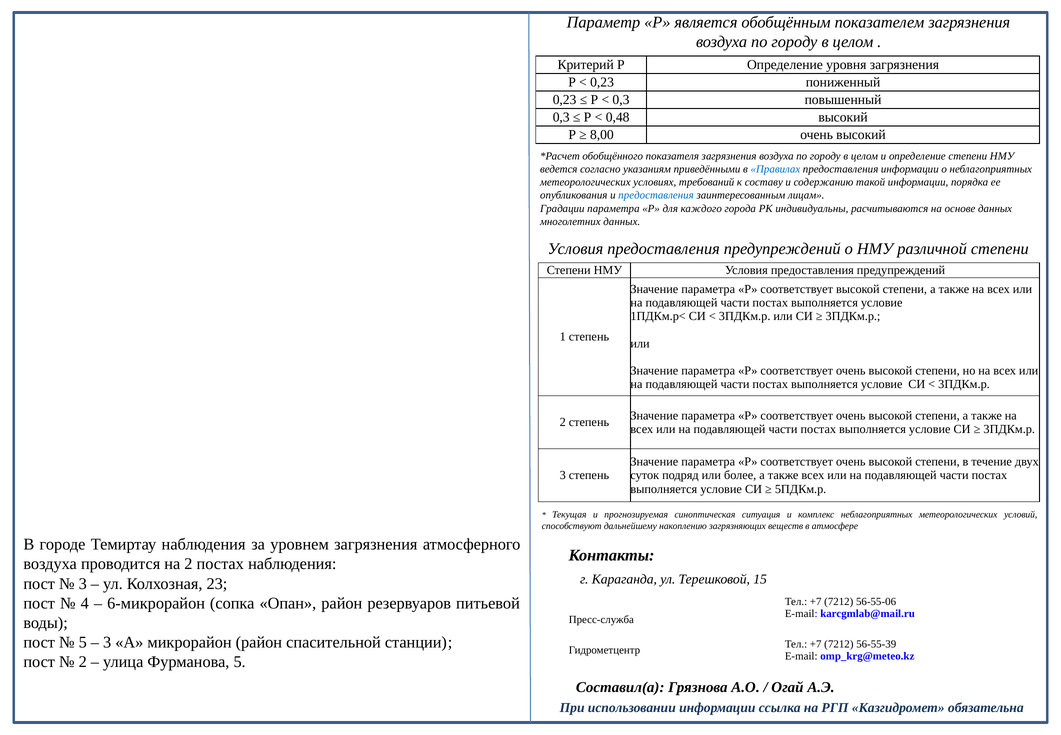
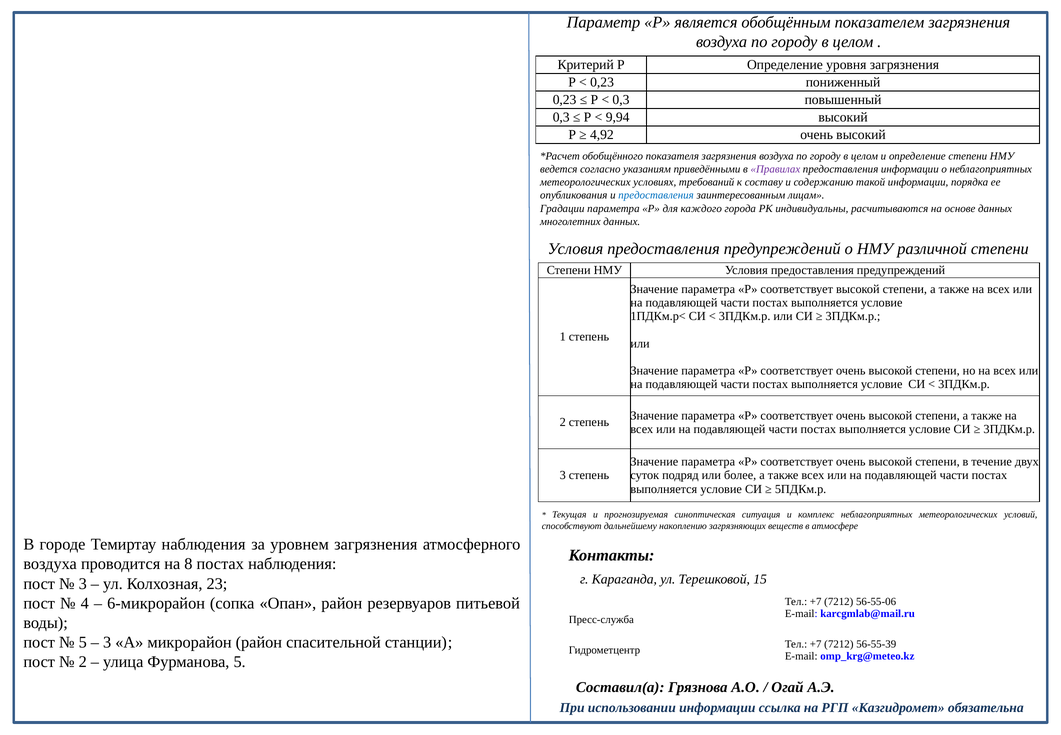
0,48: 0,48 -> 9,94
8,00: 8,00 -> 4,92
Правилах colour: blue -> purple
на 2: 2 -> 8
